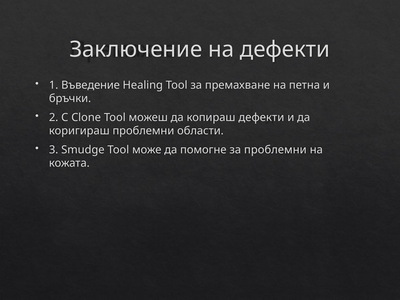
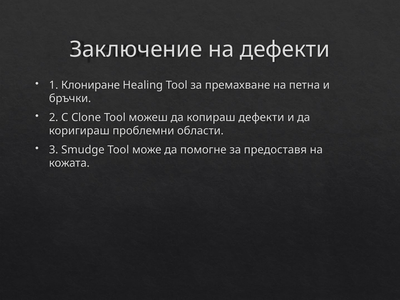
Въведение: Въведение -> Клониране
за проблемни: проблемни -> предоставя
